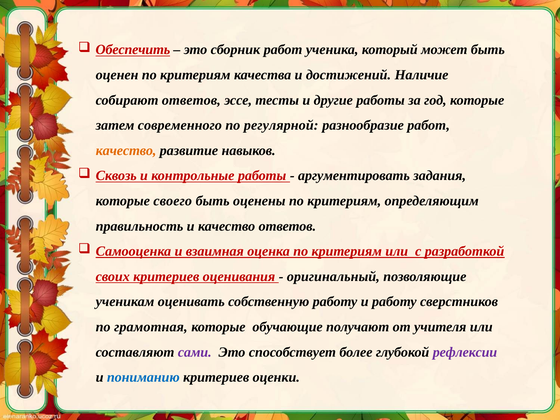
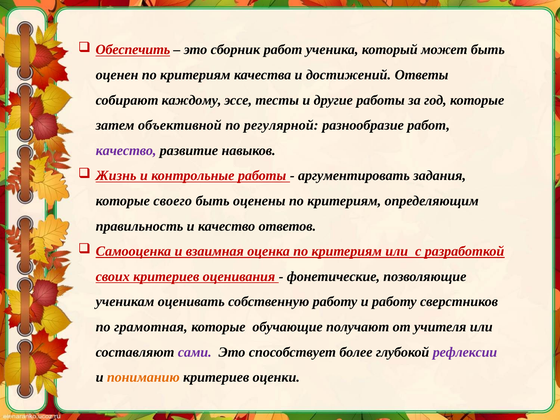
Наличие: Наличие -> Ответы
собирают ответов: ответов -> каждому
современного: современного -> объективной
качество at (126, 151) colour: orange -> purple
Сквозь: Сквозь -> Жизнь
оригинальный: оригинальный -> фонетические
пониманию colour: blue -> orange
